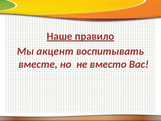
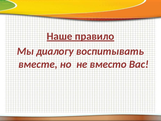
акцент: акцент -> диалогу
